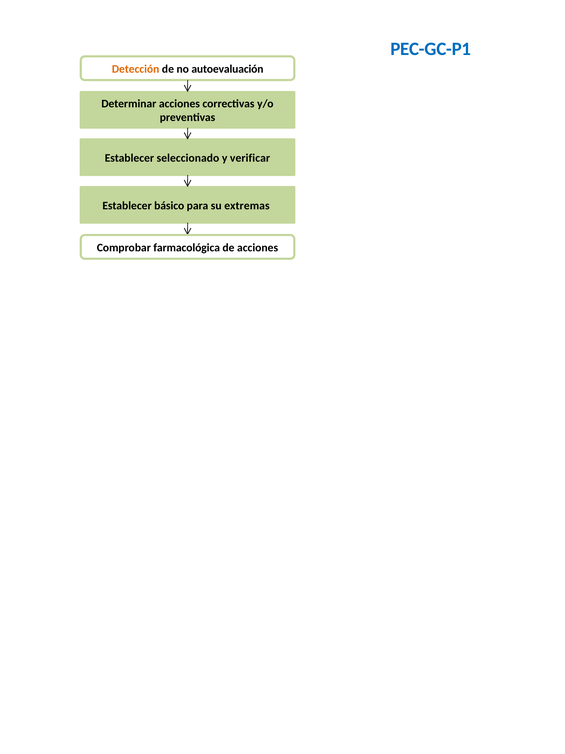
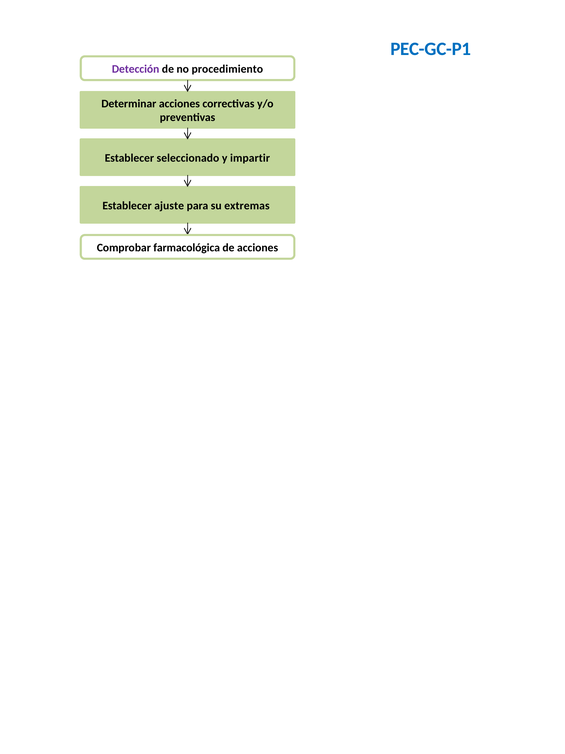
Detección colour: orange -> purple
autoevaluación: autoevaluación -> procedimiento
verificar: verificar -> impartir
básico: básico -> ajuste
